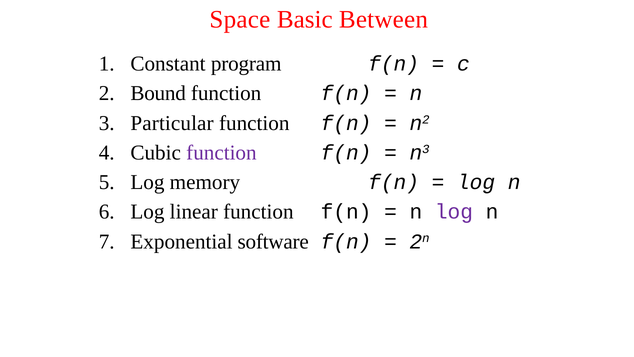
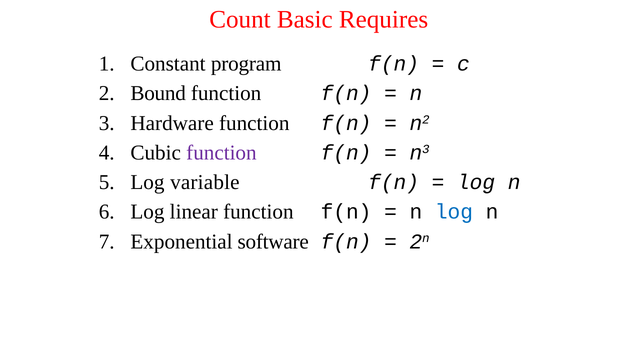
Space: Space -> Count
Between: Between -> Requires
Particular: Particular -> Hardware
memory: memory -> variable
log at (454, 212) colour: purple -> blue
